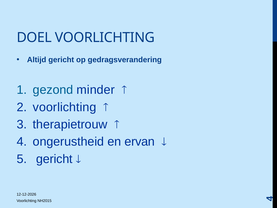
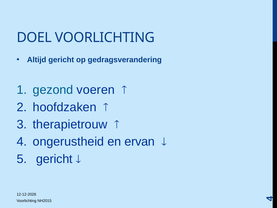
minder: minder -> voeren
voorlichting at (65, 107): voorlichting -> hoofdzaken
